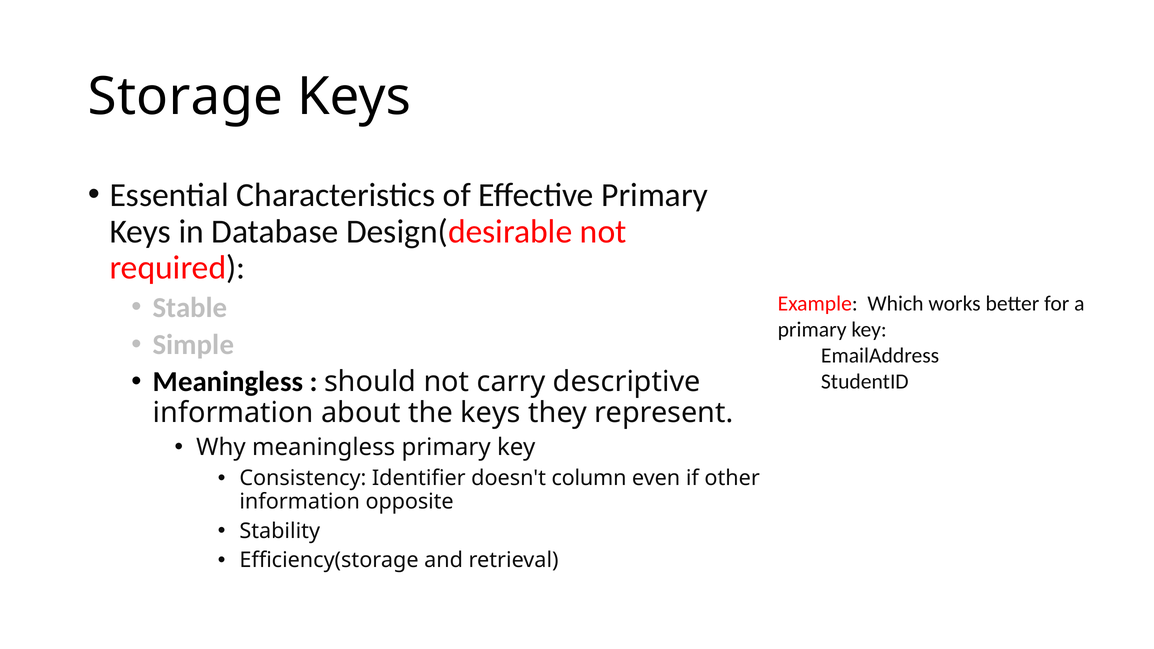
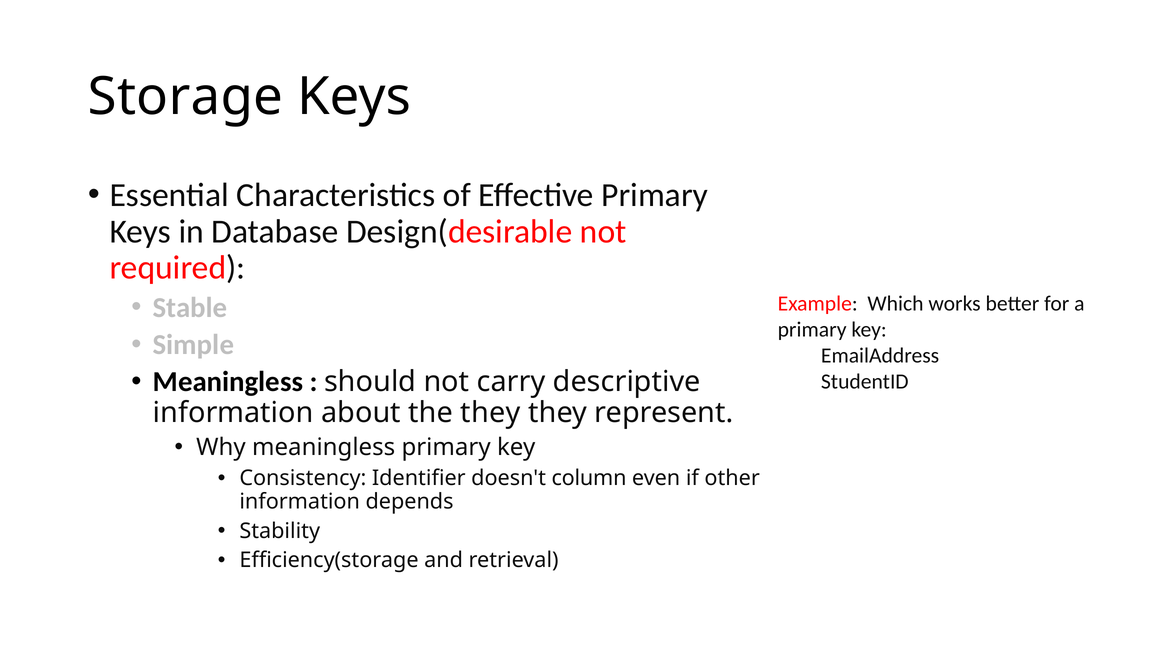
the keys: keys -> they
opposite: opposite -> depends
